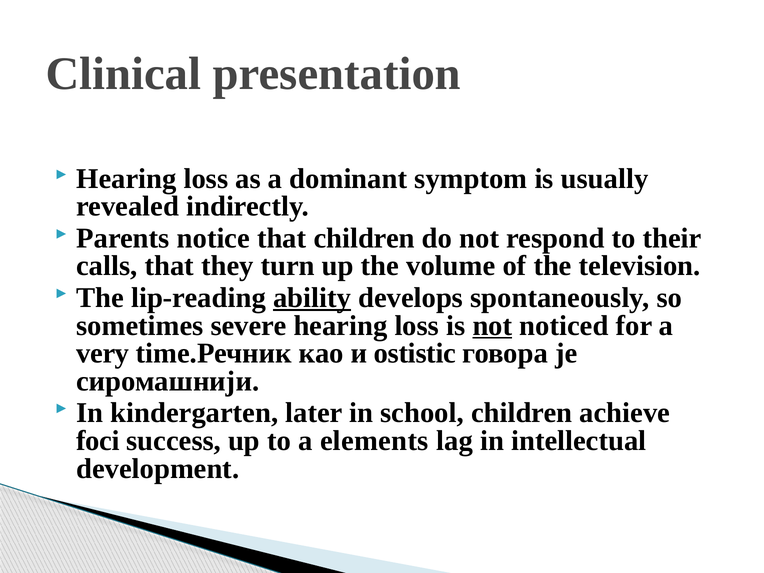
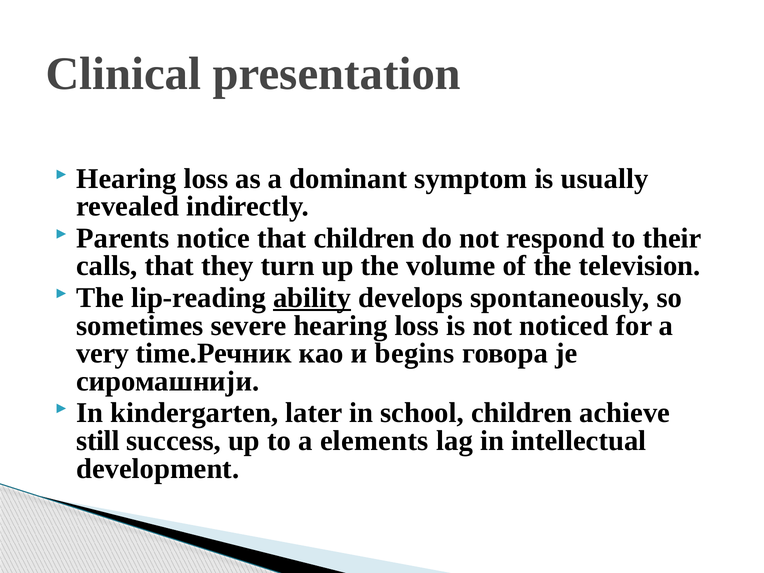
not at (492, 326) underline: present -> none
ostistic: ostistic -> begins
foci: foci -> still
